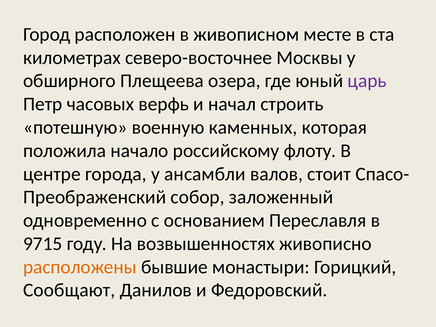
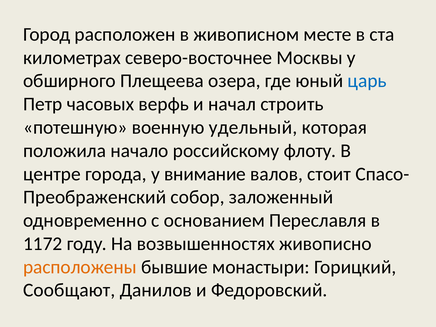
царь colour: purple -> blue
каменных: каменных -> удельный
ансамбли: ансамбли -> внимание
9715: 9715 -> 1172
